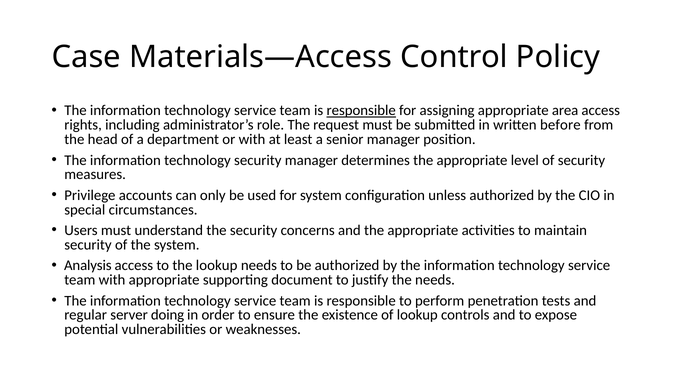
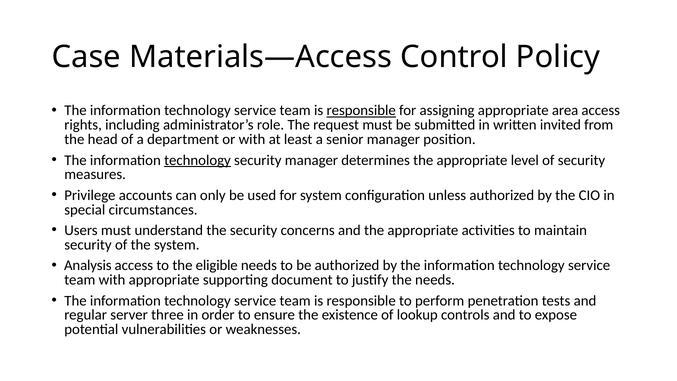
before: before -> invited
technology at (197, 160) underline: none -> present
the lookup: lookup -> eligible
doing: doing -> three
